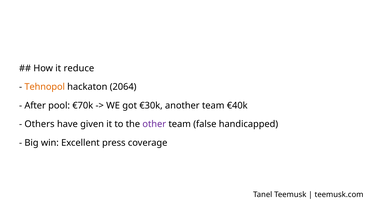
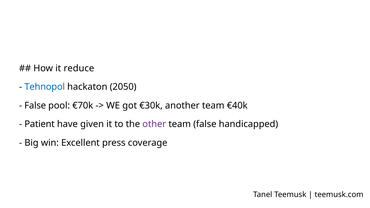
Tehnopol colour: orange -> blue
2064: 2064 -> 2050
After at (35, 106): After -> False
Others: Others -> Patient
